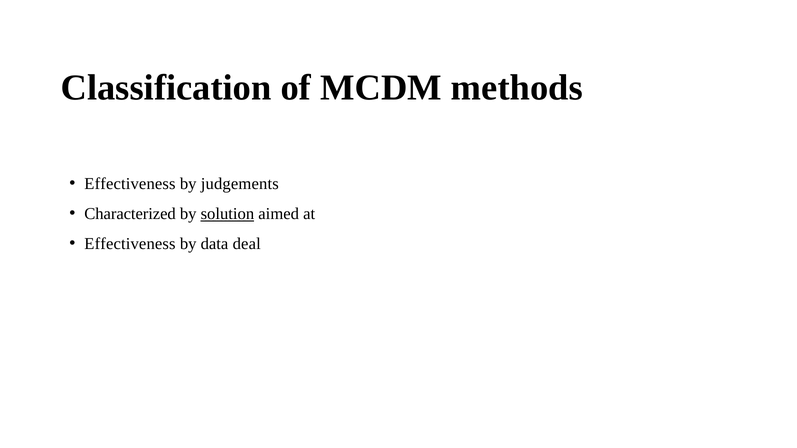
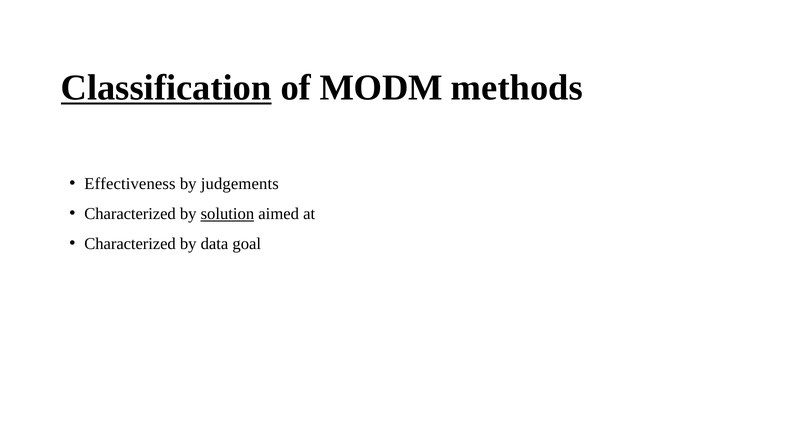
Classification underline: none -> present
MCDM: MCDM -> MODM
Effectiveness at (130, 244): Effectiveness -> Characterized
deal: deal -> goal
